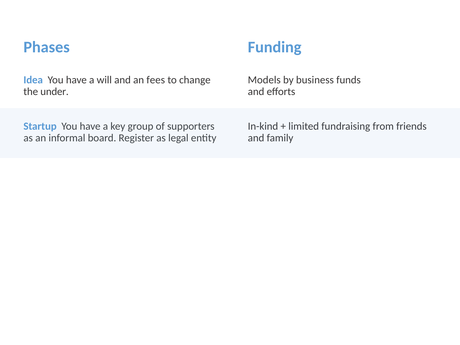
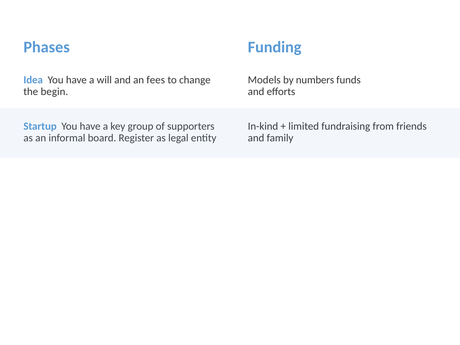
business: business -> numbers
under: under -> begin
